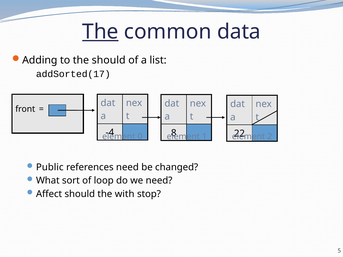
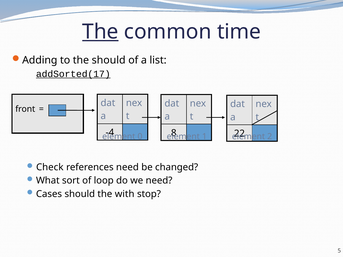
data: data -> time
addSorted(17 underline: none -> present
Public: Public -> Check
Affect: Affect -> Cases
